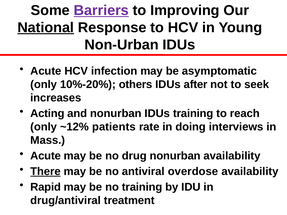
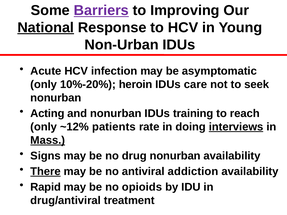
others: others -> heroin
after: after -> care
increases at (56, 98): increases -> nonurban
interviews underline: none -> present
Mass underline: none -> present
Acute at (46, 156): Acute -> Signs
overdose: overdose -> addiction
no training: training -> opioids
